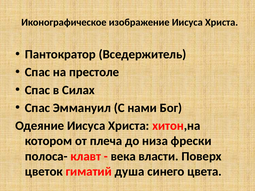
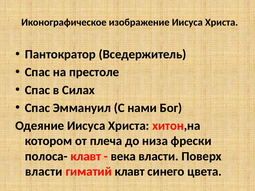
цветок at (44, 172): цветок -> власти
гиматий душа: душа -> клавт
